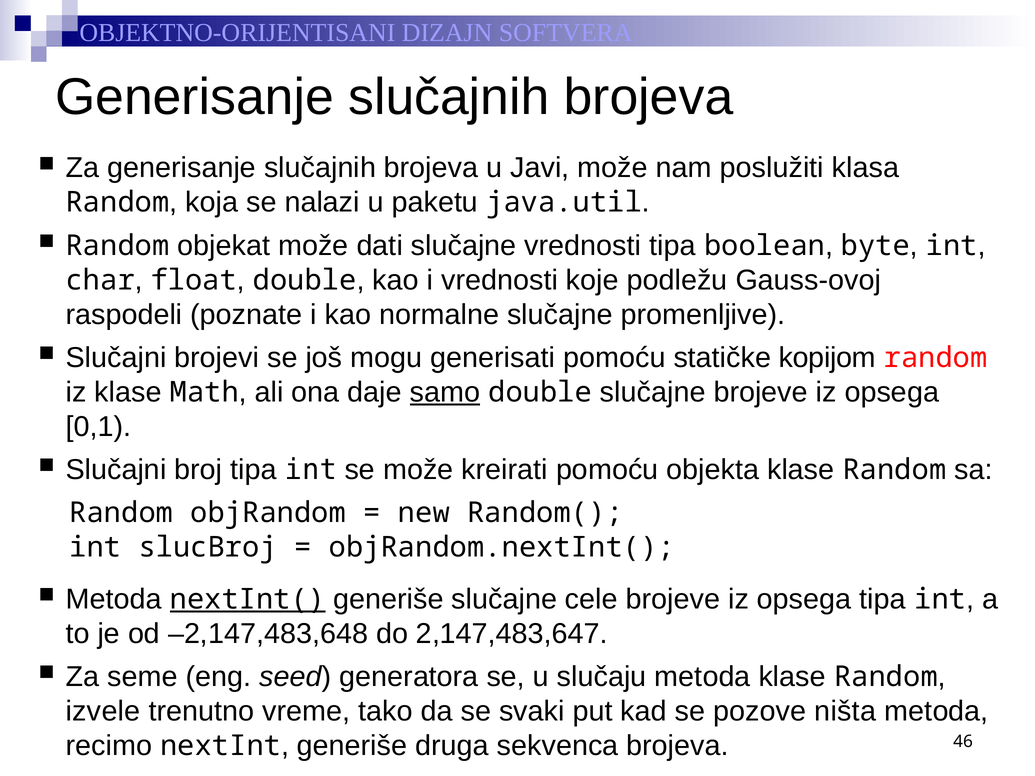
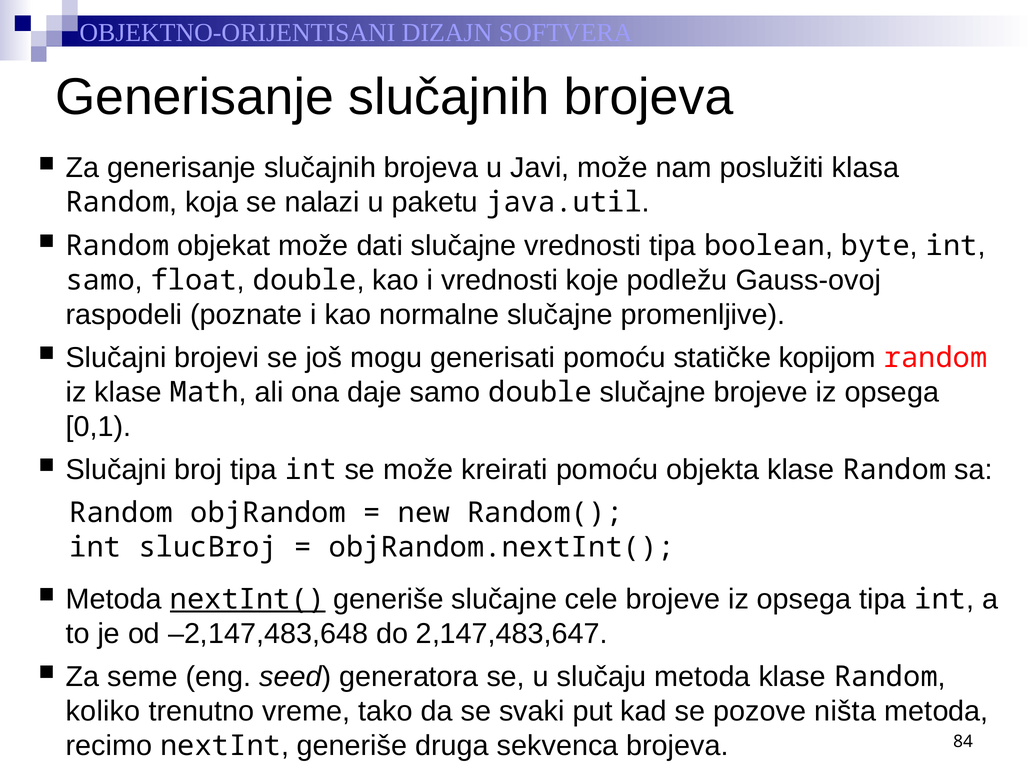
char at (100, 280): char -> samo
samo at (445, 392) underline: present -> none
izvele: izvele -> koliko
46: 46 -> 84
